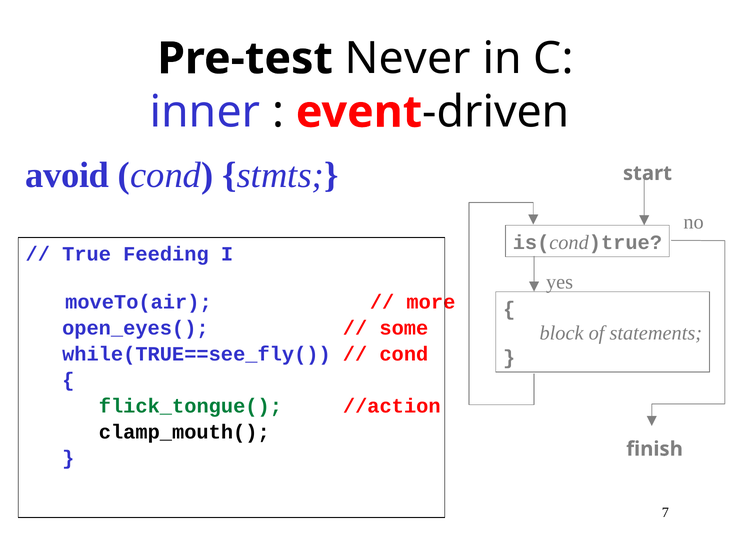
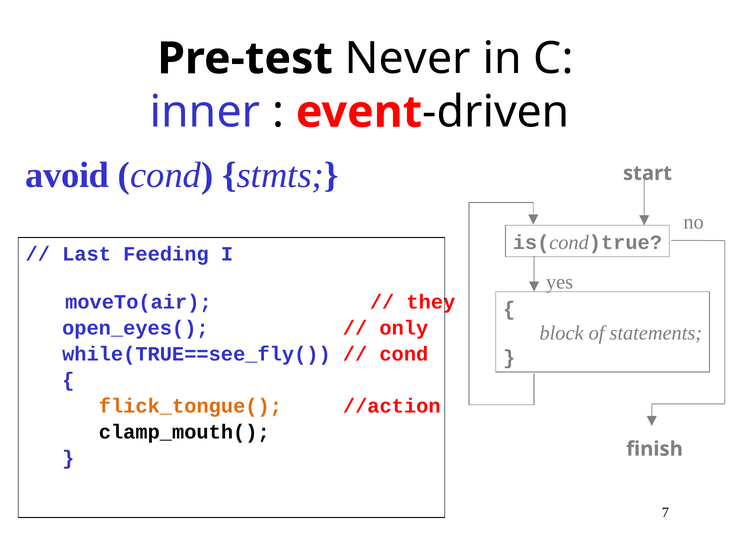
True: True -> Last
more: more -> they
some: some -> only
flick_tongue( colour: green -> orange
